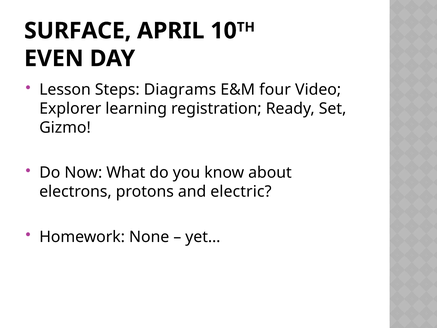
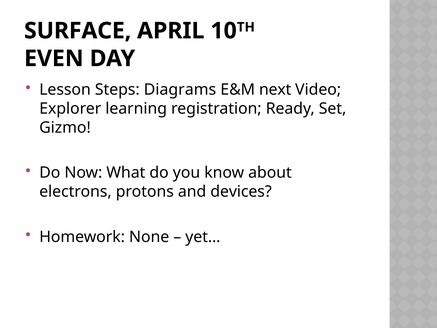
four: four -> next
electric: electric -> devices
